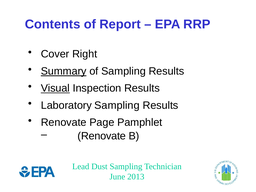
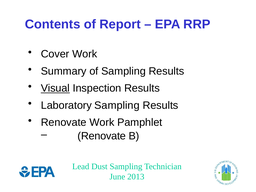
Cover Right: Right -> Work
Summary underline: present -> none
Renovate Page: Page -> Work
